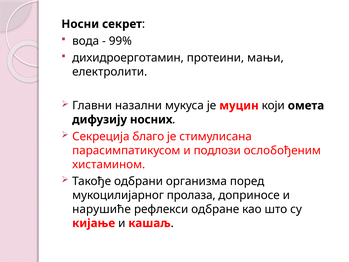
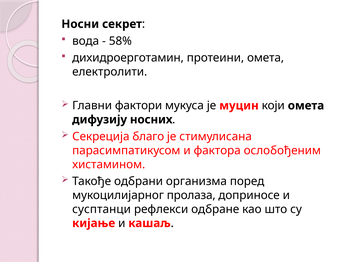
99%: 99% -> 58%
протеини мањи: мањи -> омета
назални: назални -> фактори
подлози: подлози -> фактора
нарушиће: нарушиће -> сусптанци
